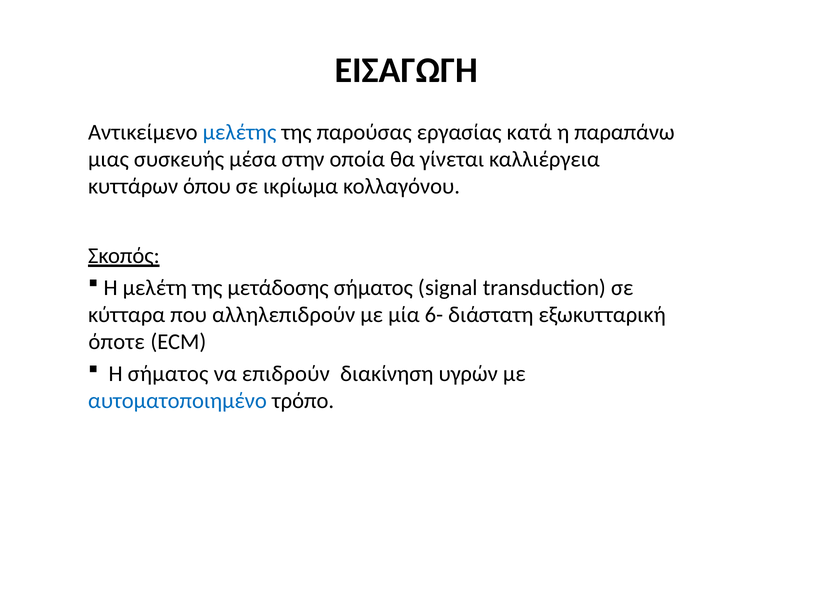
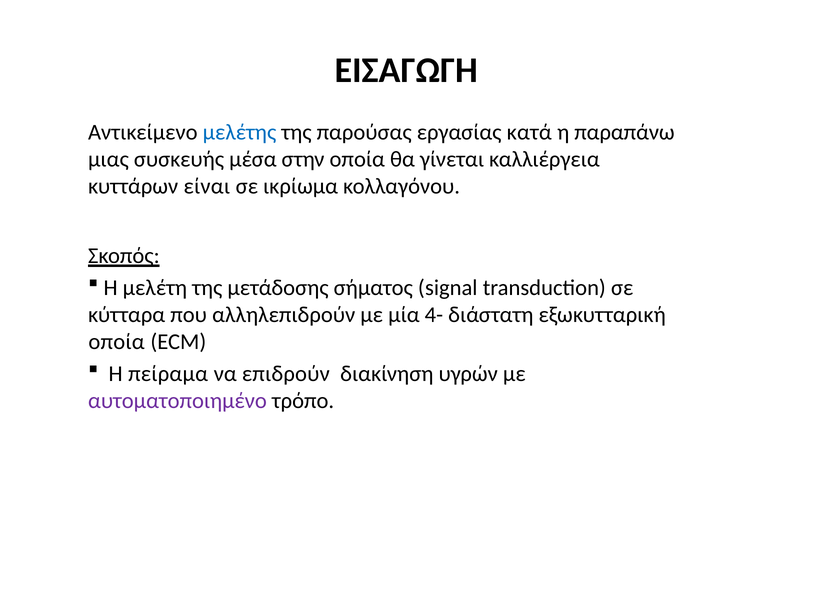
όπου: όπου -> είναι
6-: 6- -> 4-
όποτε at (117, 342): όποτε -> οποία
Η σήματος: σήματος -> πείραμα
αυτοματοποιημένο colour: blue -> purple
